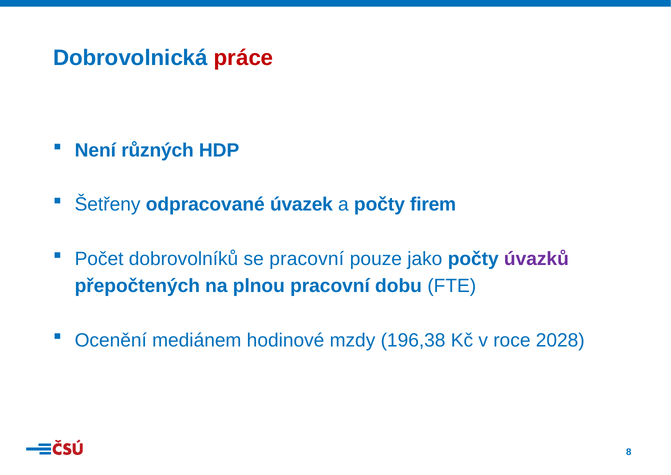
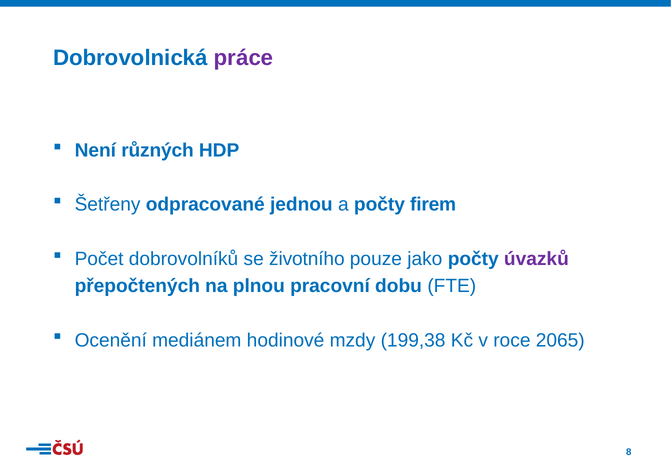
práce colour: red -> purple
úvazek: úvazek -> jednou
se pracovní: pracovní -> životního
196,38: 196,38 -> 199,38
2028: 2028 -> 2065
